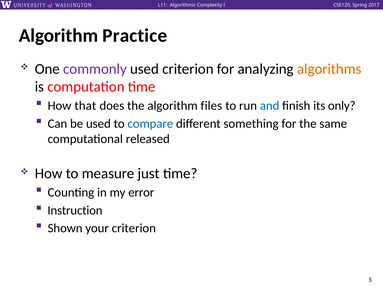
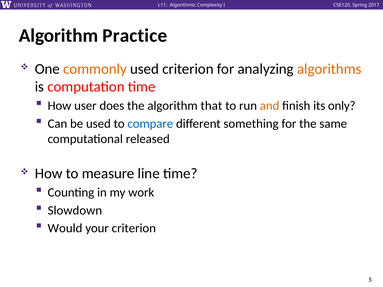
commonly colour: purple -> orange
that: that -> user
files: files -> that
and colour: blue -> orange
just: just -> line
error: error -> work
Instruction: Instruction -> Slowdown
Shown: Shown -> Would
